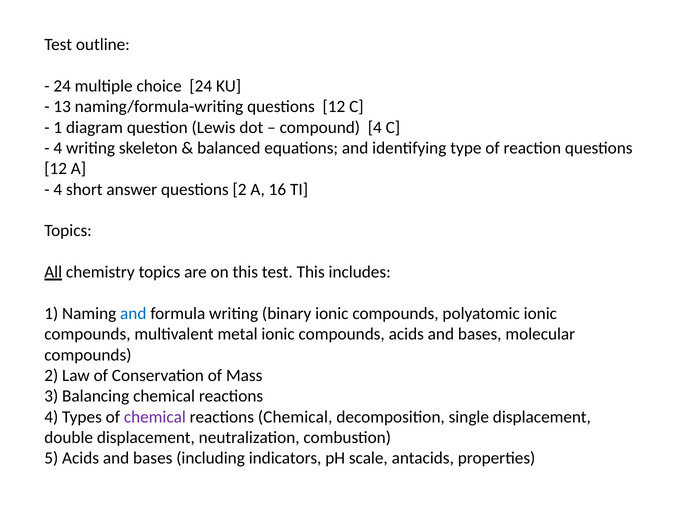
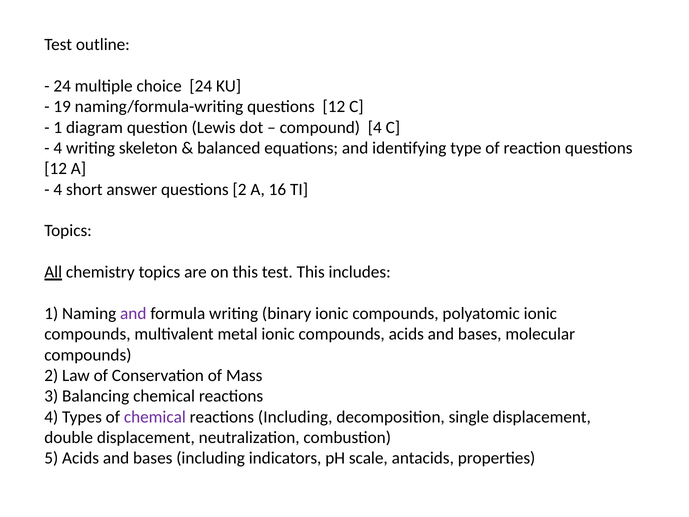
13: 13 -> 19
and at (133, 313) colour: blue -> purple
reactions Chemical: Chemical -> Including
